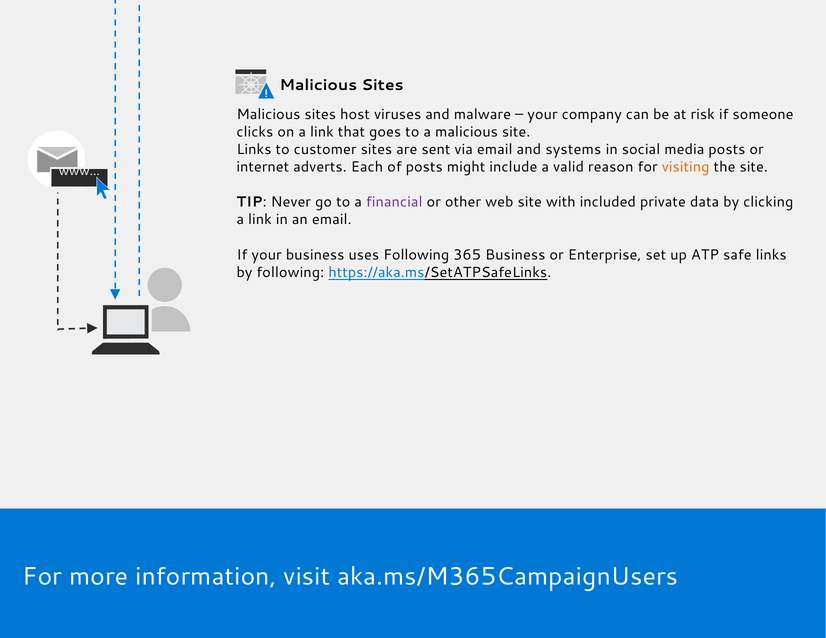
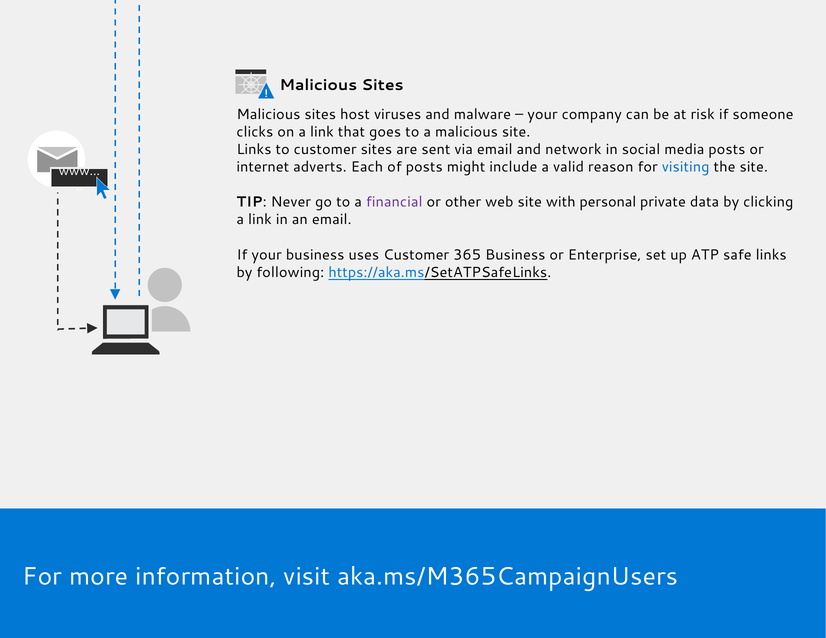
systems: systems -> network
visiting colour: orange -> blue
included: included -> personal
uses Following: Following -> Customer
